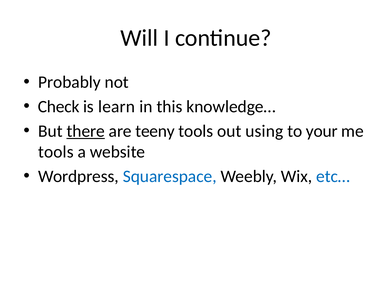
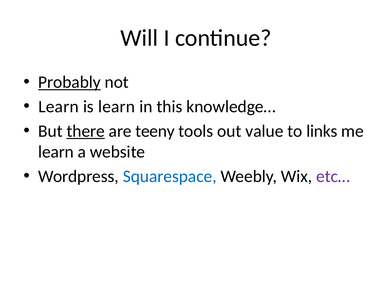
Probably underline: none -> present
Check at (59, 107): Check -> Learn
using: using -> value
your: your -> links
tools at (56, 152): tools -> learn
etc… colour: blue -> purple
